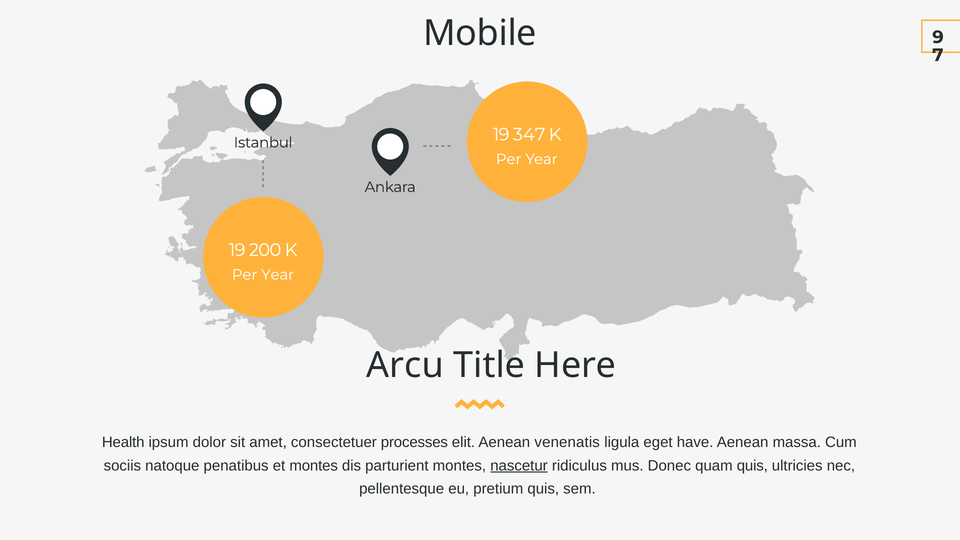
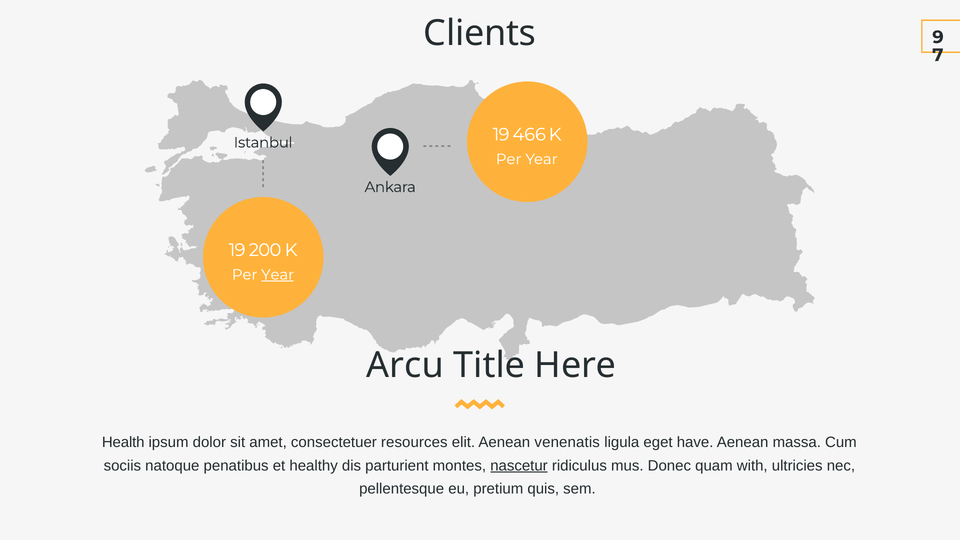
Mobile: Mobile -> Clients
347: 347 -> 466
Year at (278, 275) underline: none -> present
processes: processes -> resources
et montes: montes -> healthy
quam quis: quis -> with
